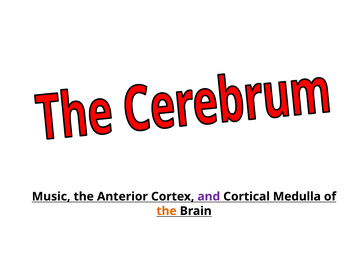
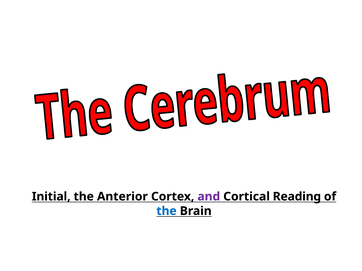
Music: Music -> Initial
Medulla: Medulla -> Reading
the at (167, 211) colour: orange -> blue
